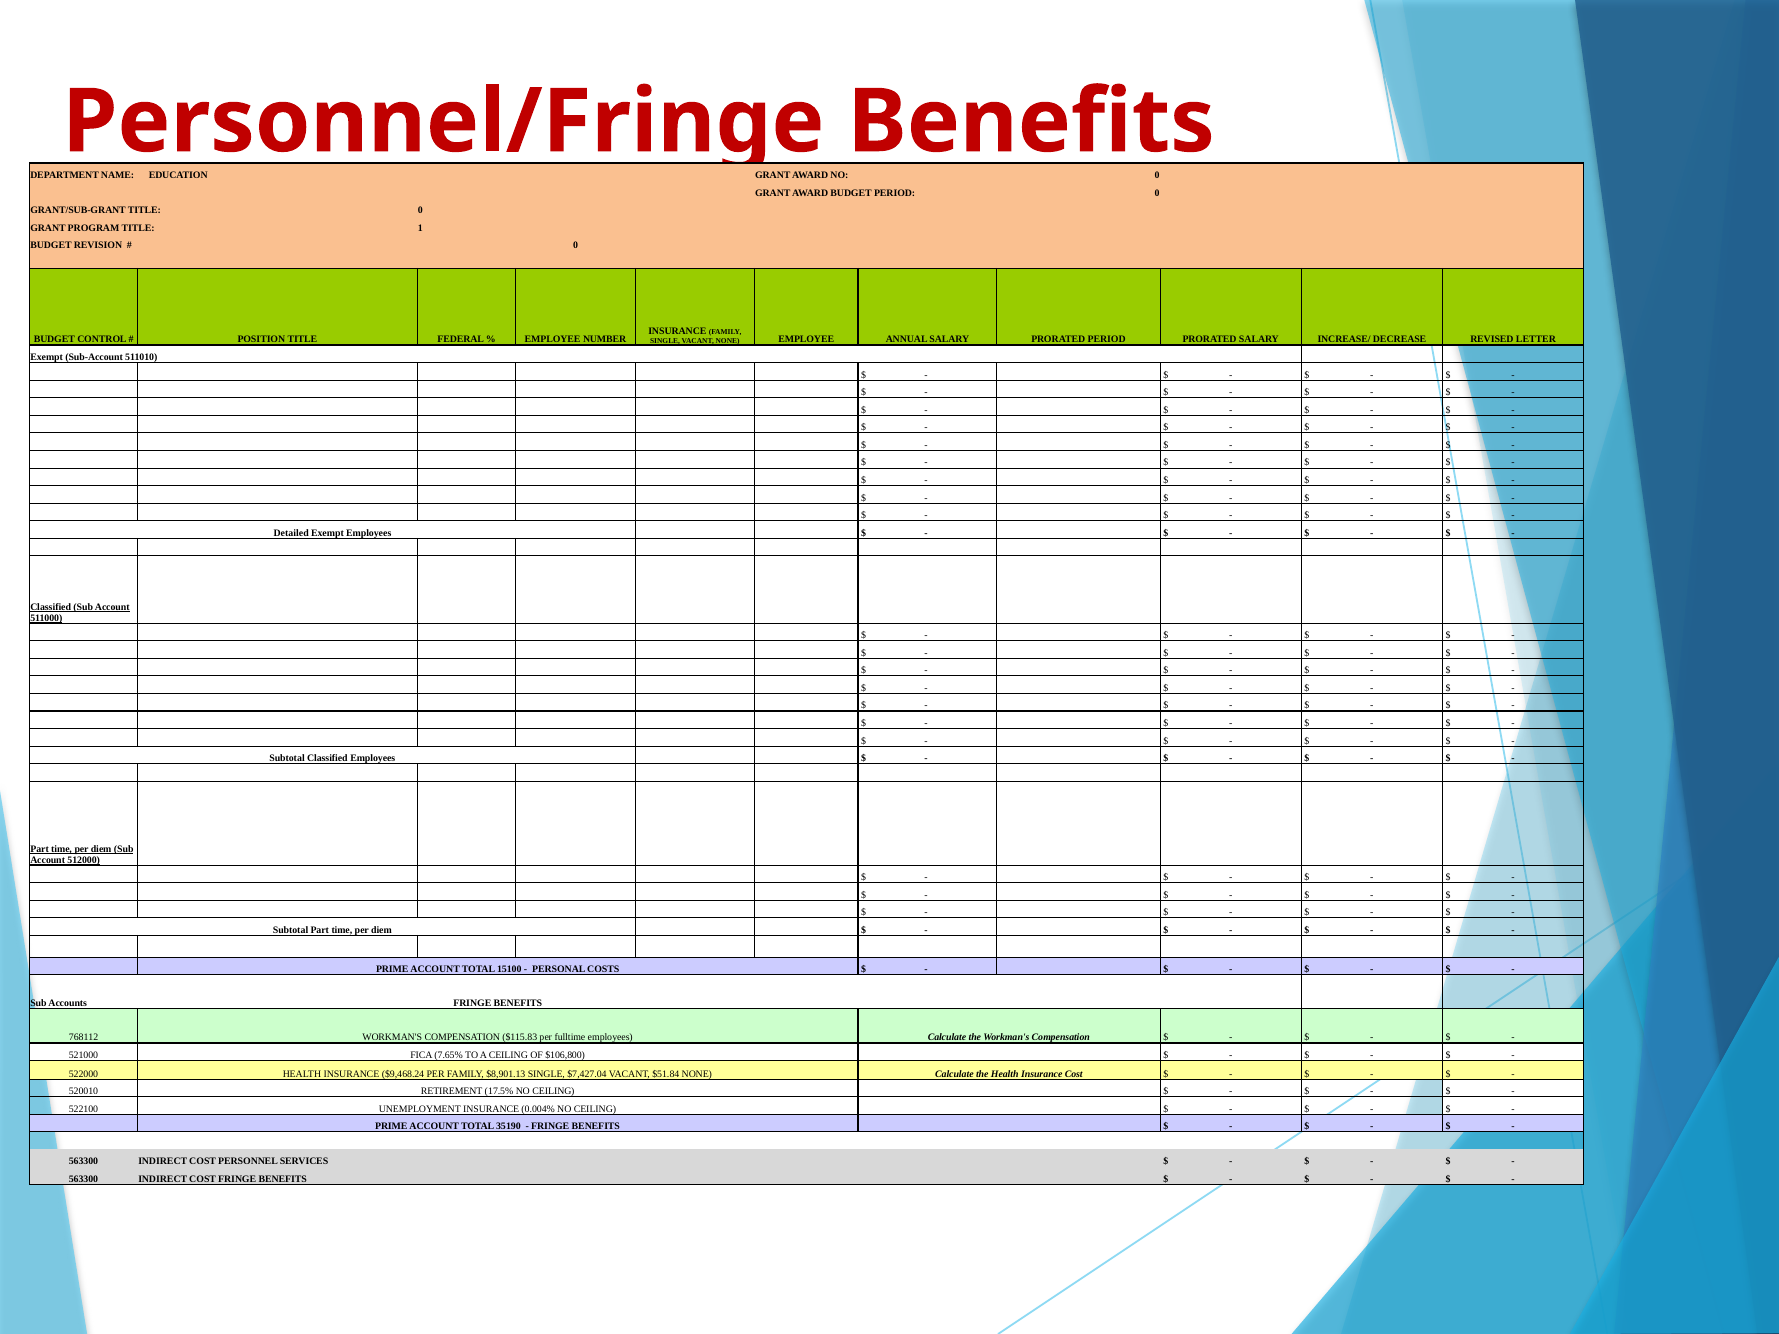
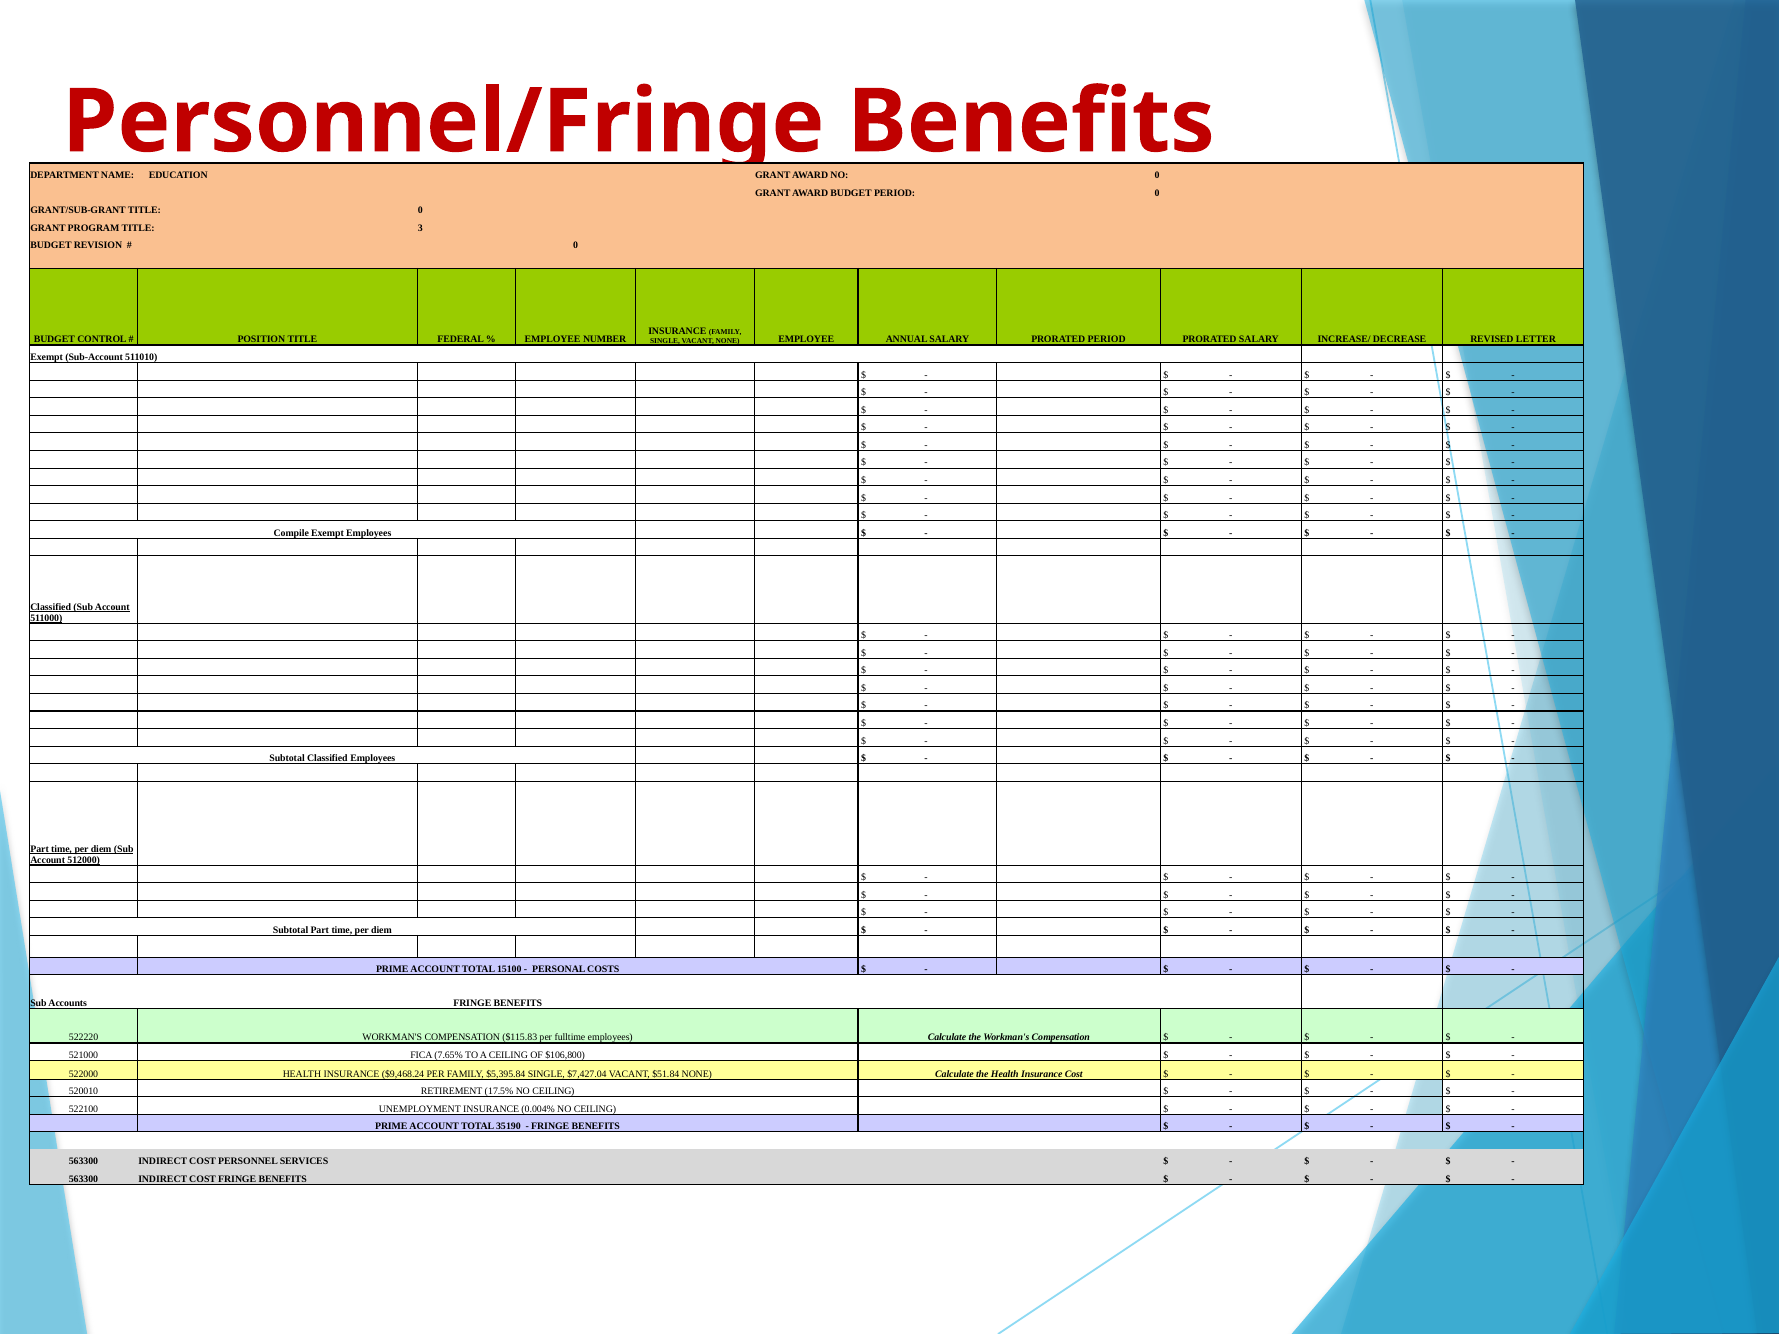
1: 1 -> 3
Detailed: Detailed -> Compile
768112: 768112 -> 522220
$8,901.13: $8,901.13 -> $5,395.84
